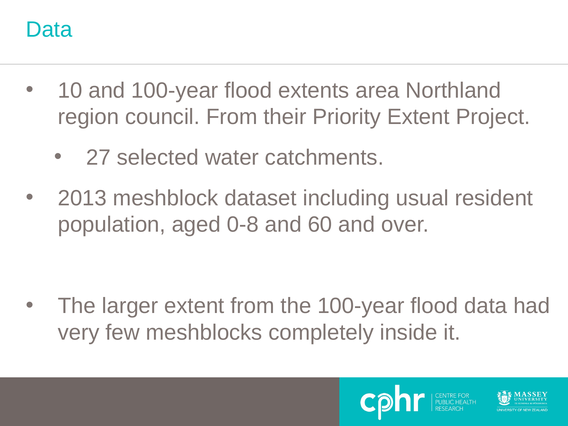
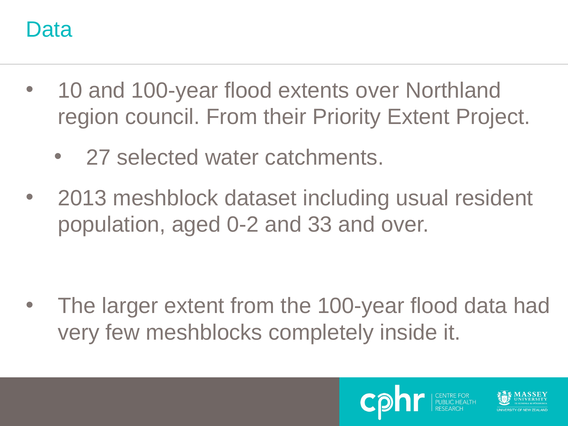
extents area: area -> over
0-8: 0-8 -> 0-2
60: 60 -> 33
